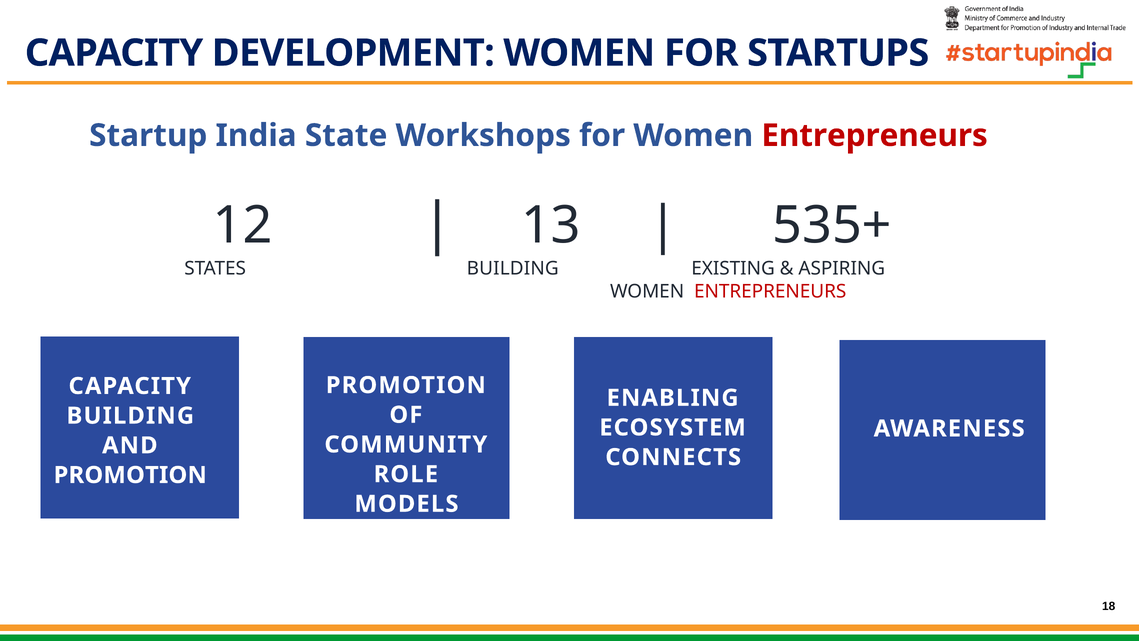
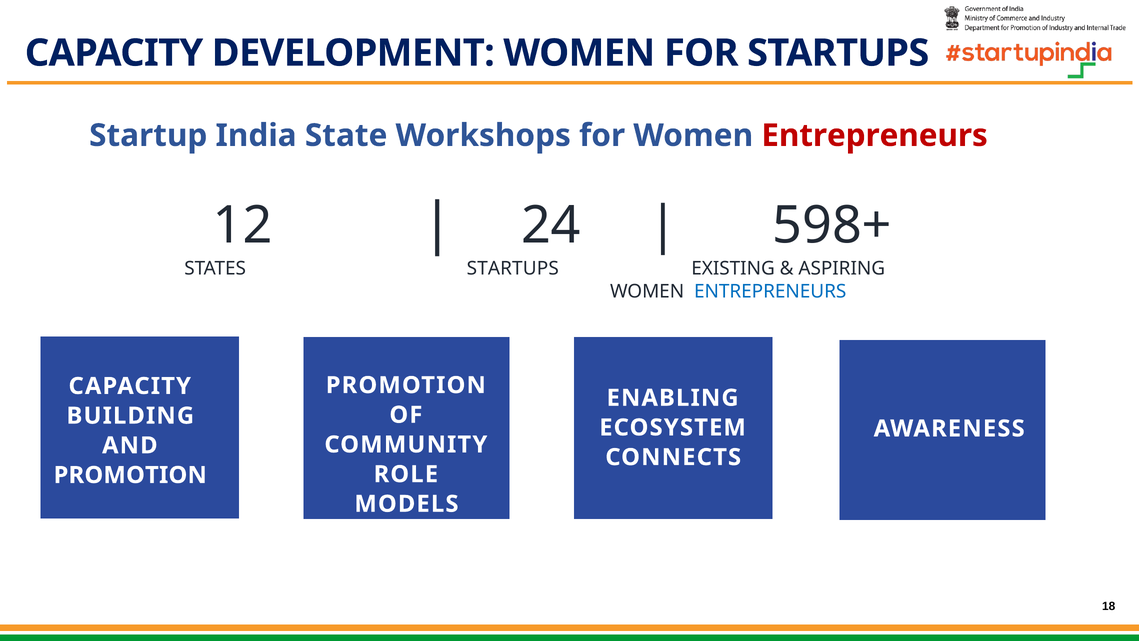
13: 13 -> 24
535+: 535+ -> 598+
STATES BUILDING: BUILDING -> STARTUPS
ENTREPRENEURS at (770, 291) colour: red -> blue
